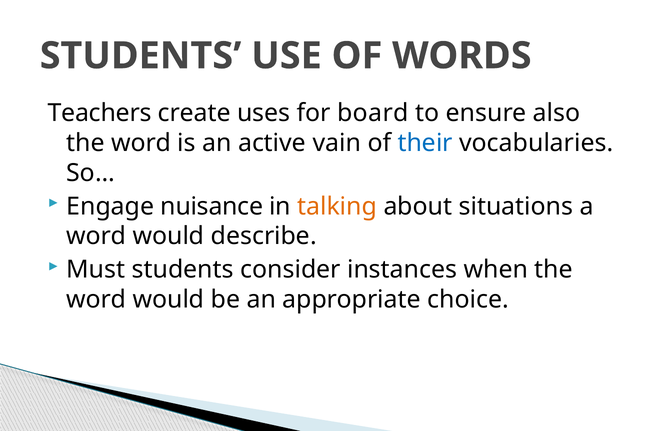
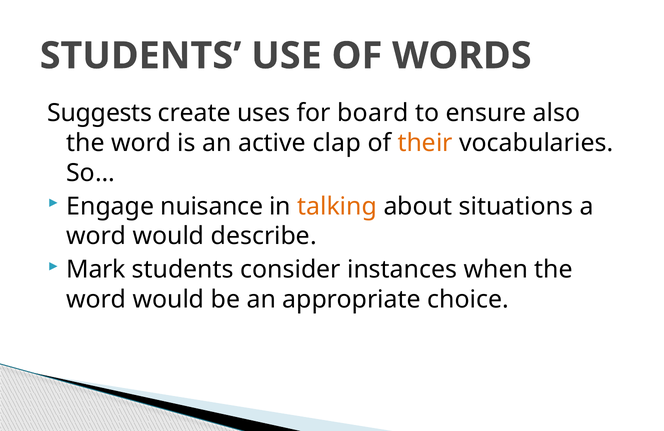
Teachers: Teachers -> Suggests
vain: vain -> clap
their colour: blue -> orange
Must: Must -> Mark
